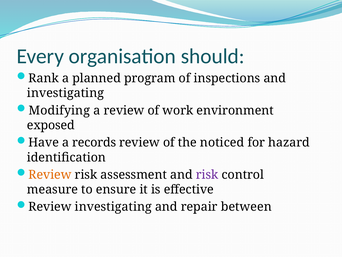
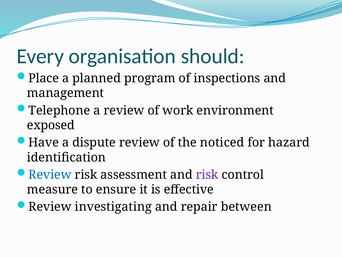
Rank: Rank -> Place
investigating at (65, 93): investigating -> management
Modifying: Modifying -> Telephone
records: records -> dispute
Review at (50, 174) colour: orange -> blue
